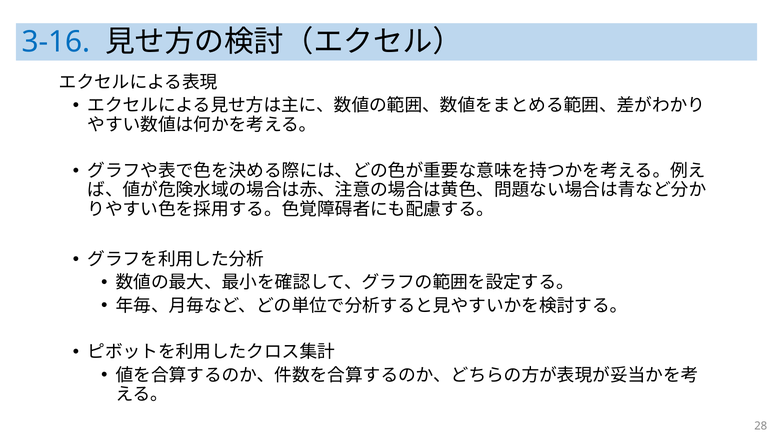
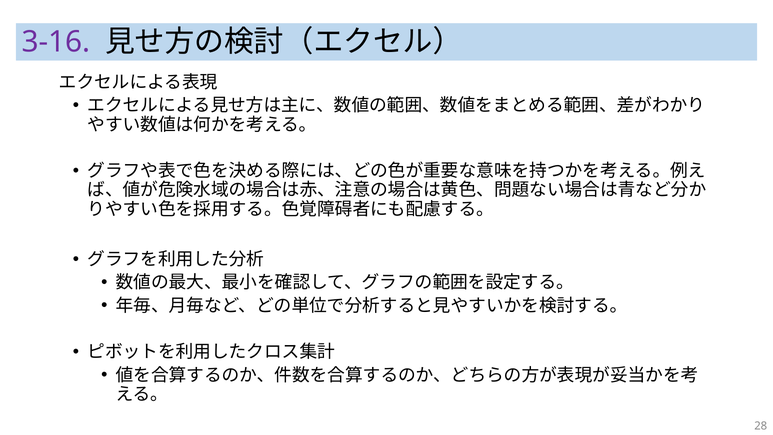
3-16 colour: blue -> purple
